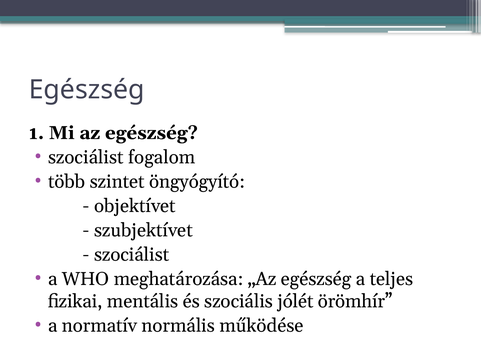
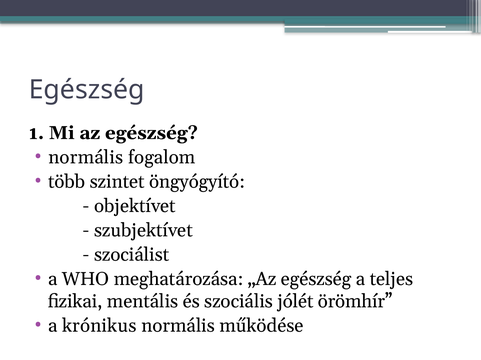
szociálist at (86, 158): szociálist -> normális
normatív: normatív -> krónikus
